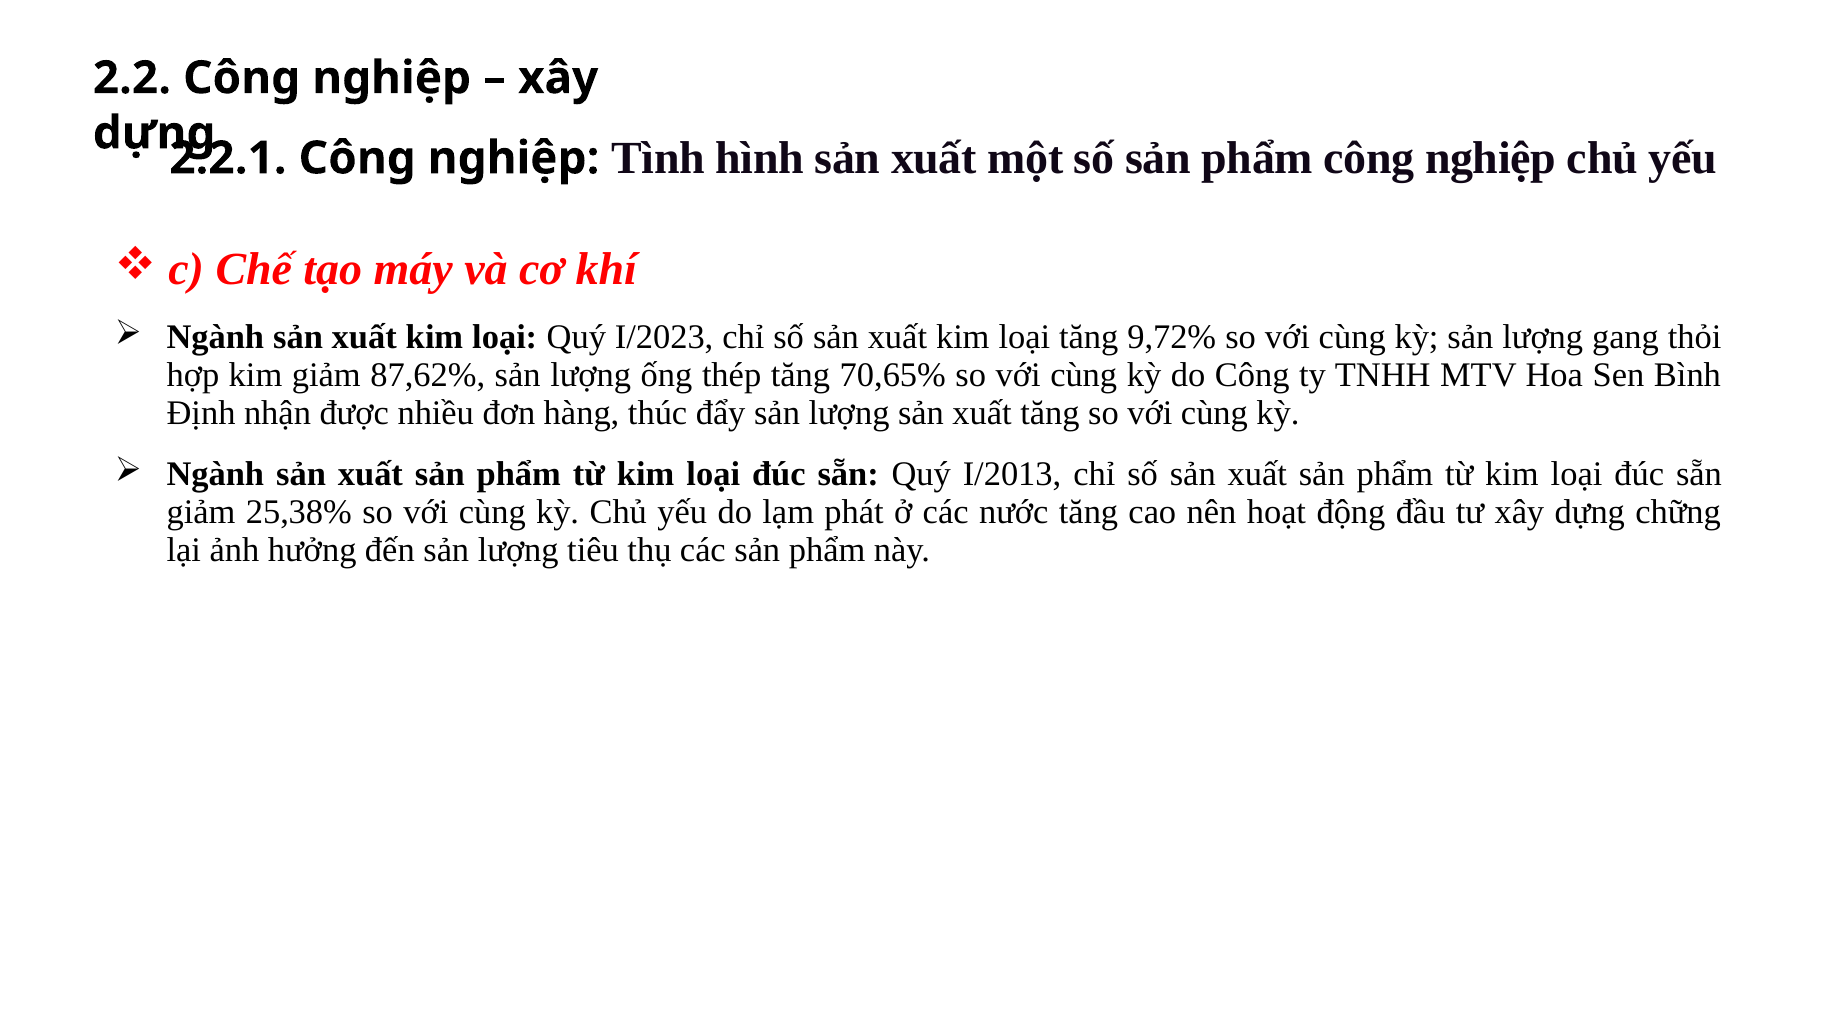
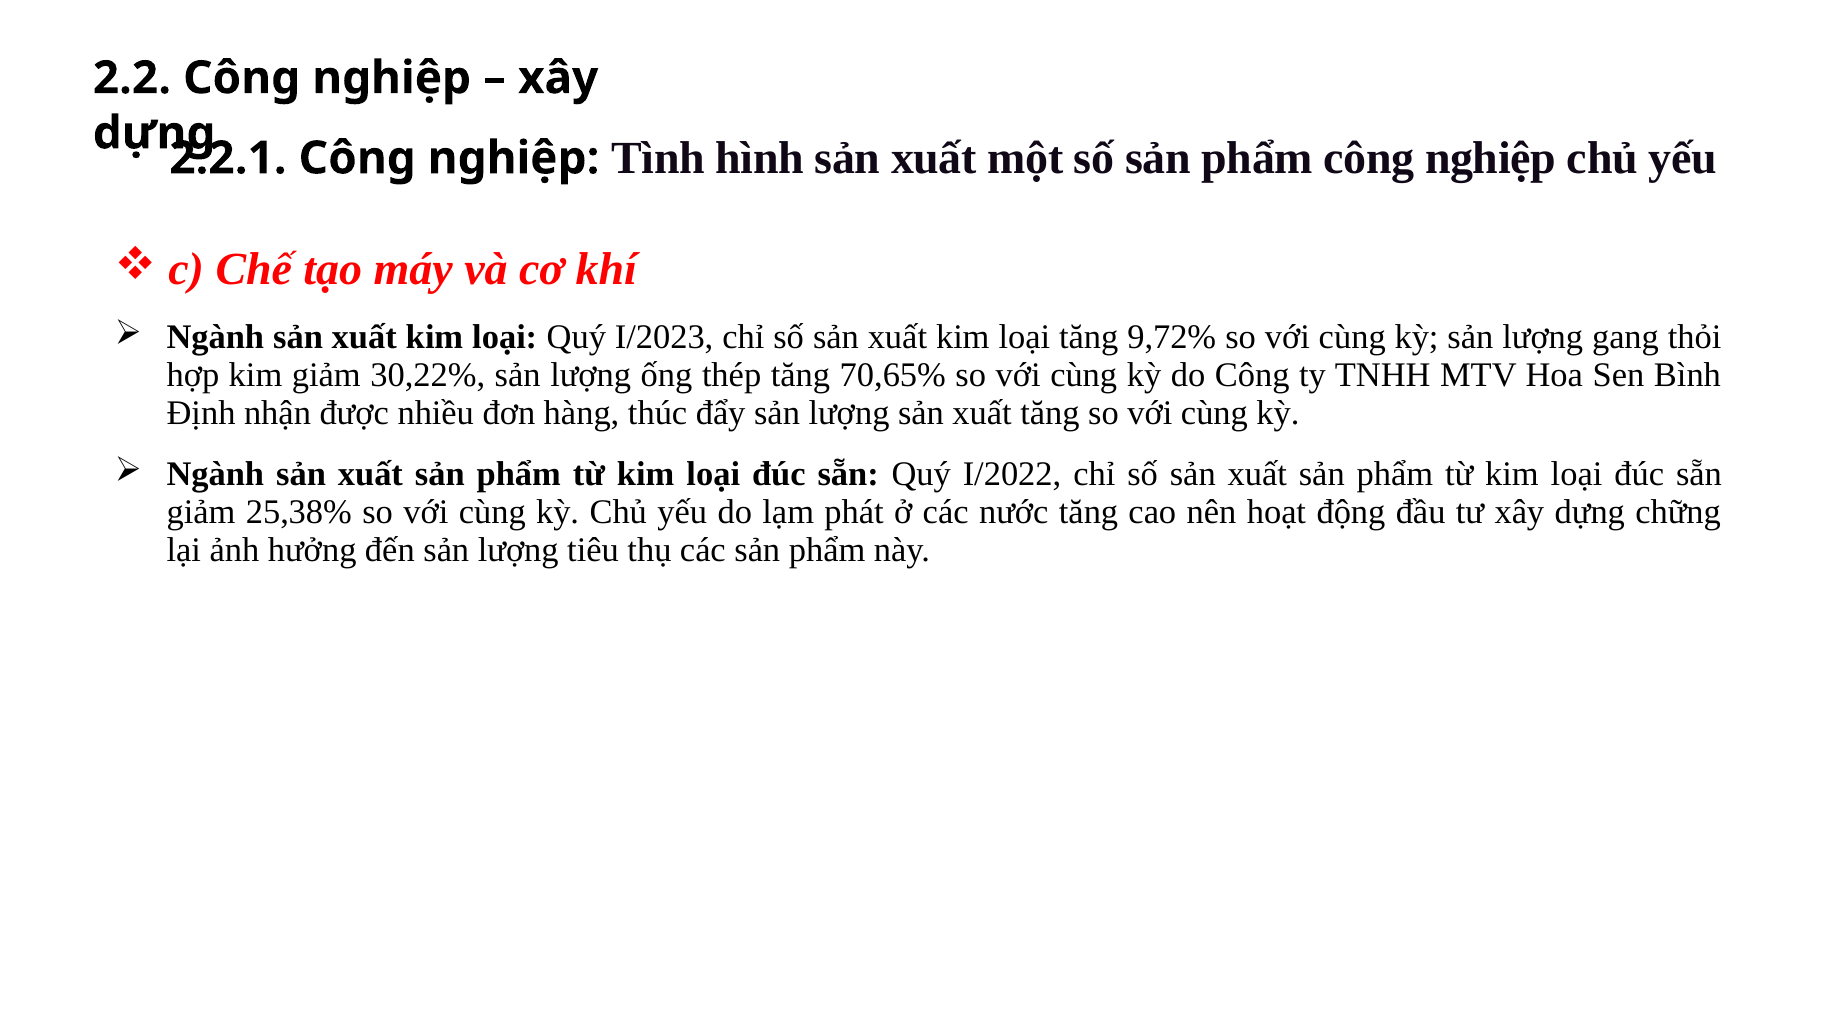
87,62%: 87,62% -> 30,22%
I/2013: I/2013 -> I/2022
